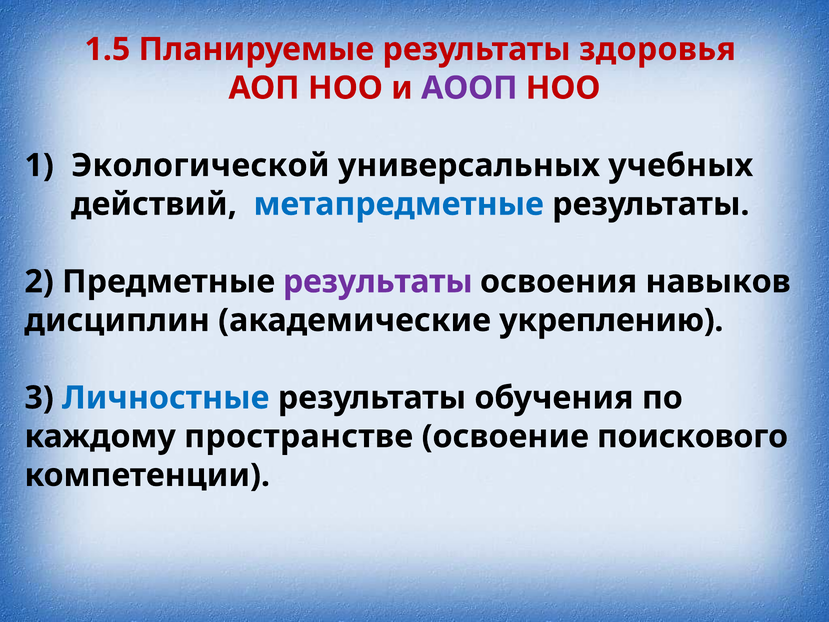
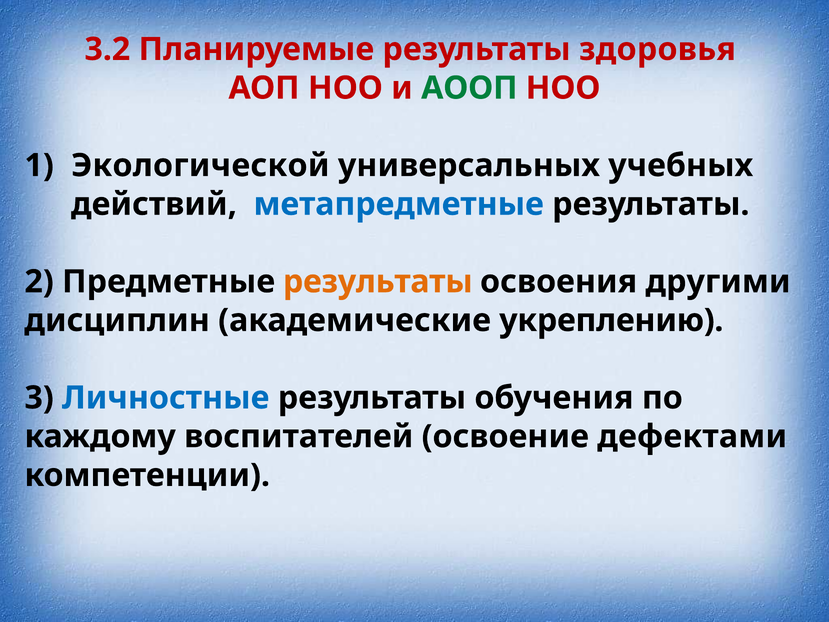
1.5: 1.5 -> 3.2
АООП colour: purple -> green
результаты at (378, 282) colour: purple -> orange
навыков: навыков -> другими
пространстве: пространстве -> воспитателей
поискового: поискового -> дефектами
